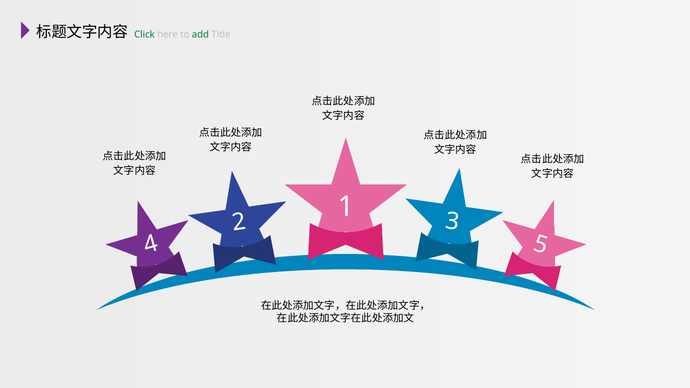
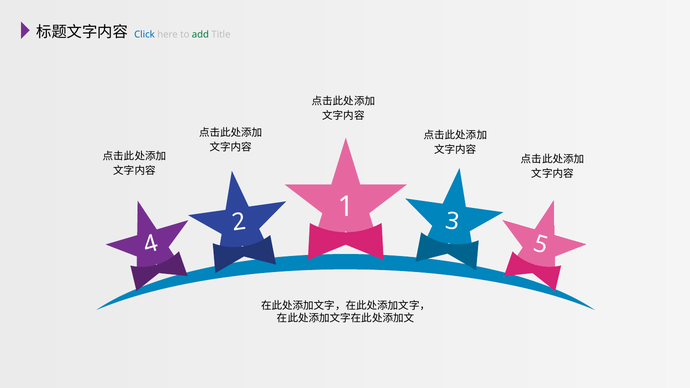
Click colour: green -> blue
